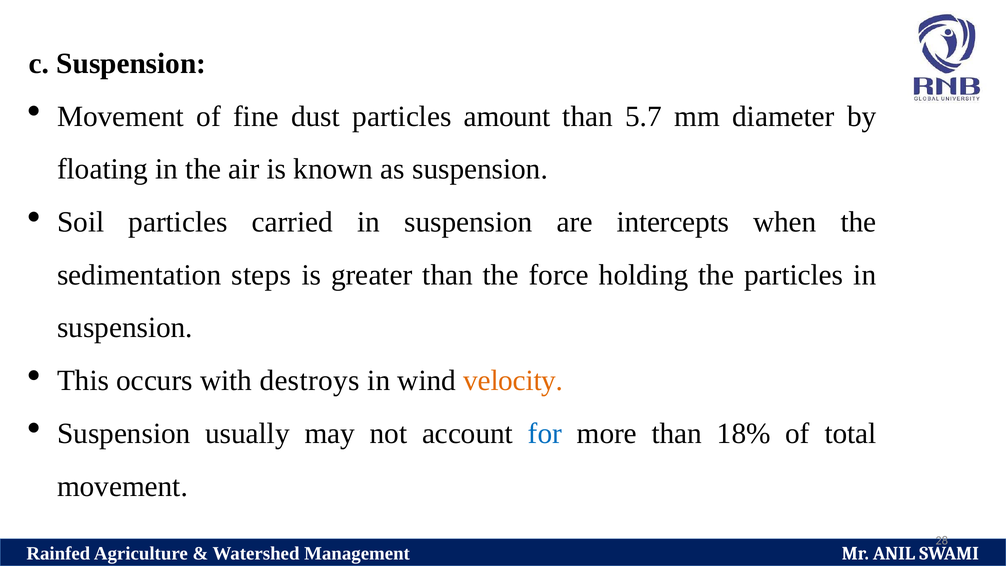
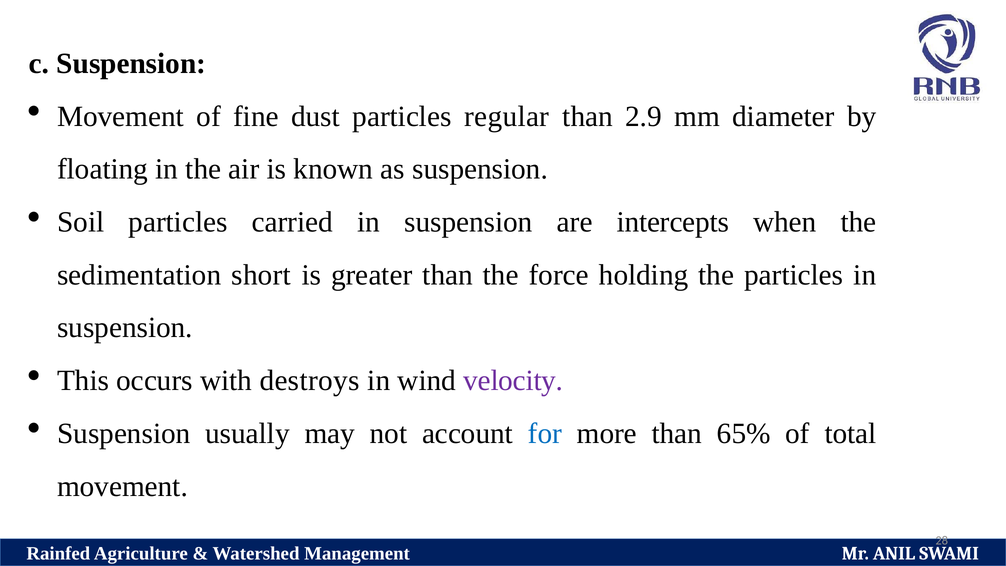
amount: amount -> regular
5.7: 5.7 -> 2.9
steps: steps -> short
velocity colour: orange -> purple
18%: 18% -> 65%
